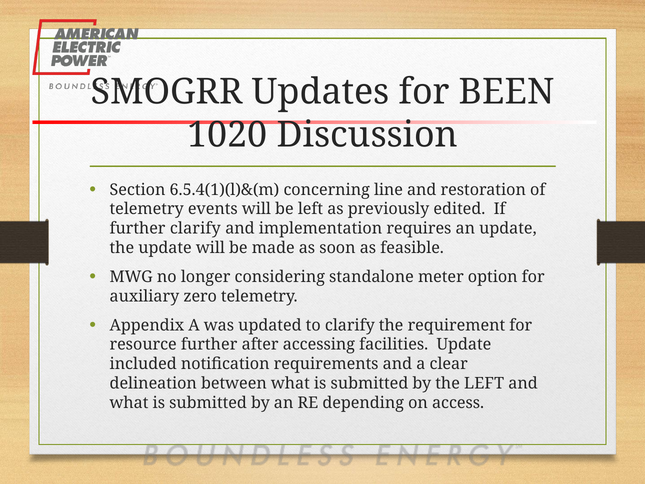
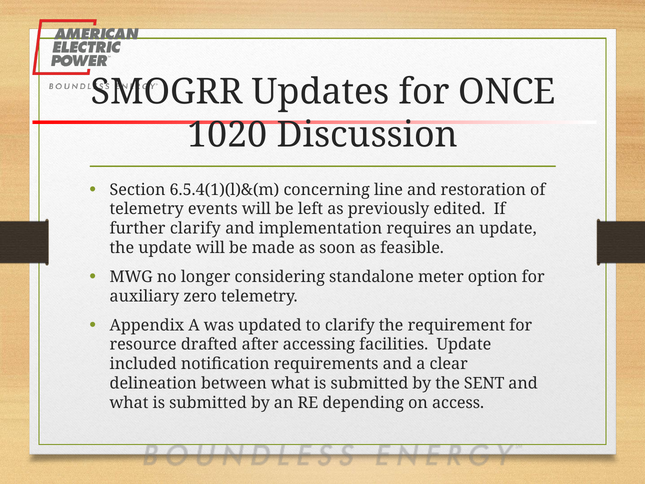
BEEN: BEEN -> ONCE
resource further: further -> drafted
the LEFT: LEFT -> SENT
